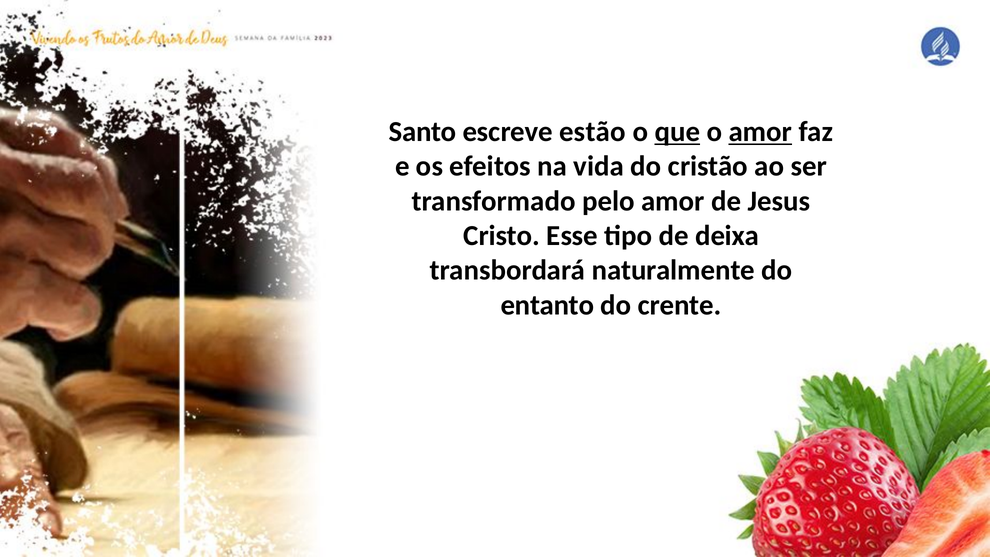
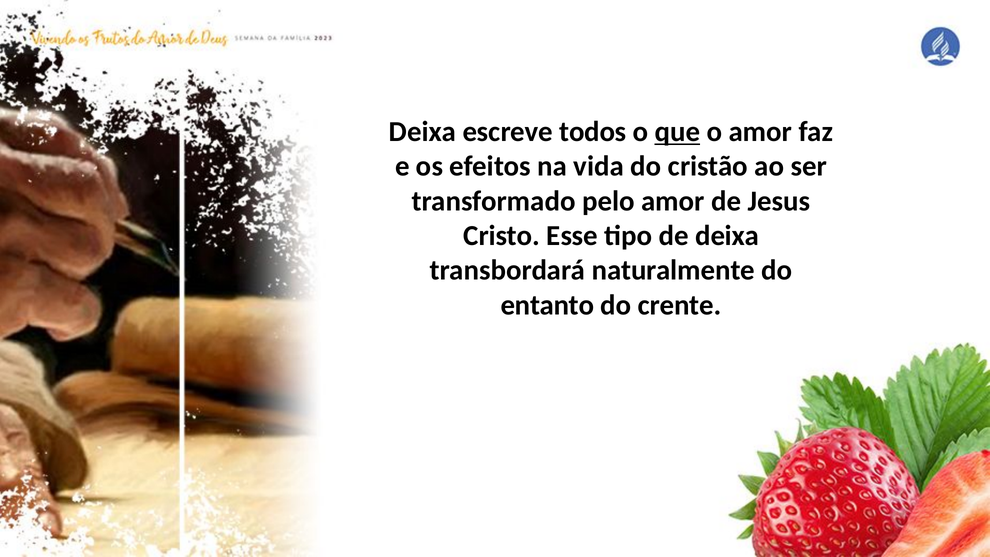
Santo at (423, 132): Santo -> Deixa
estão: estão -> todos
amor at (760, 132) underline: present -> none
